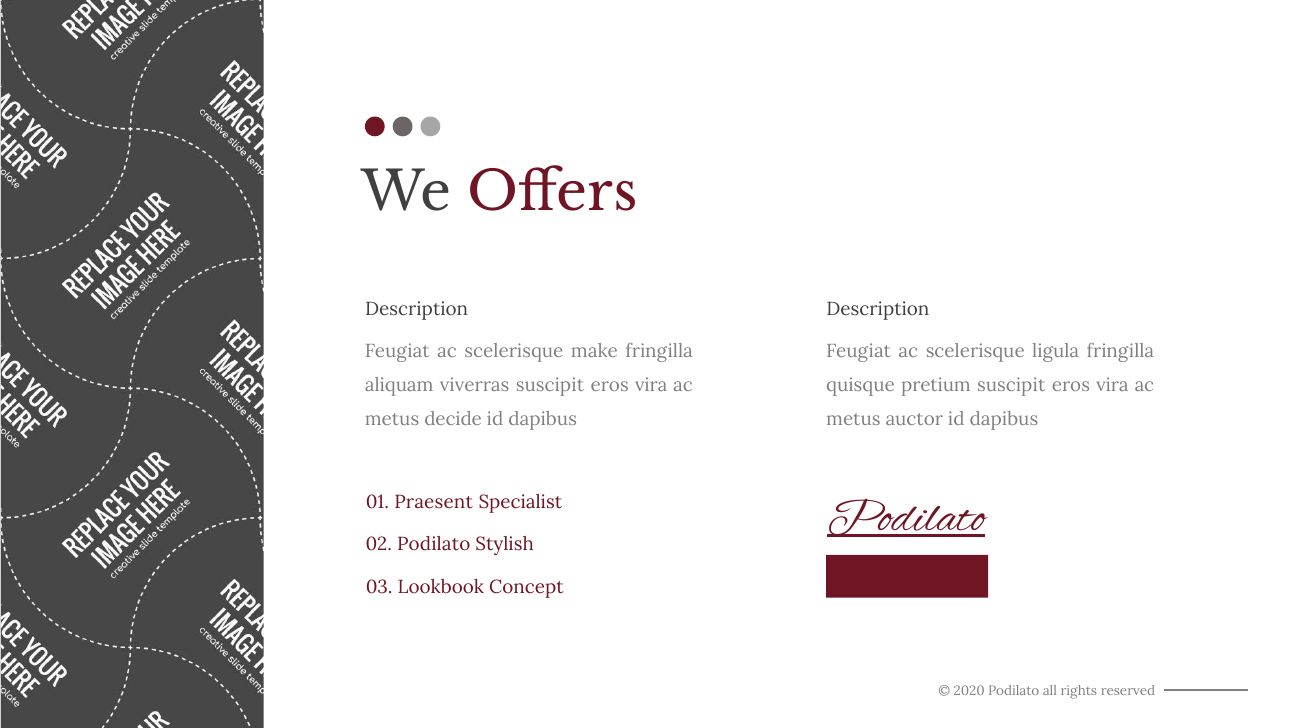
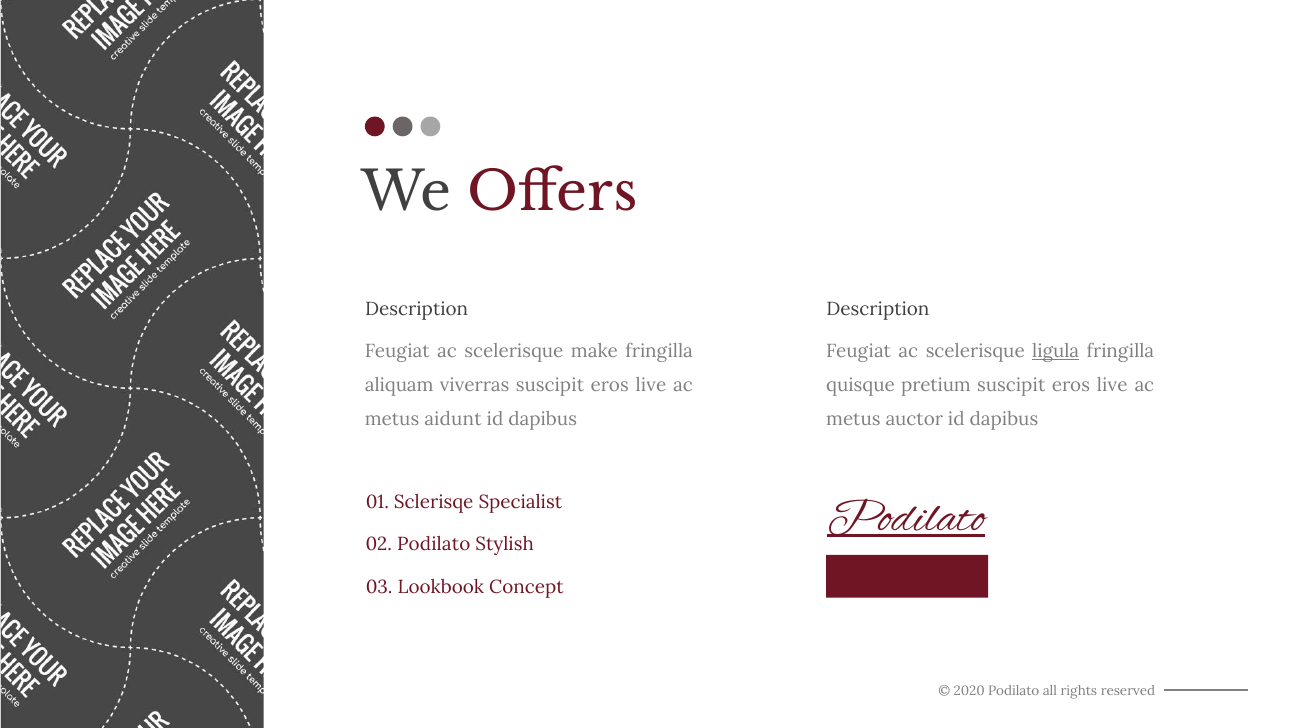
ligula underline: none -> present
viverras suscipit eros vira: vira -> live
vira at (1112, 386): vira -> live
decide: decide -> aidunt
Praesent: Praesent -> Sclerisqe
